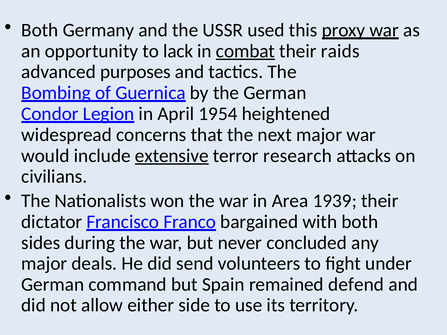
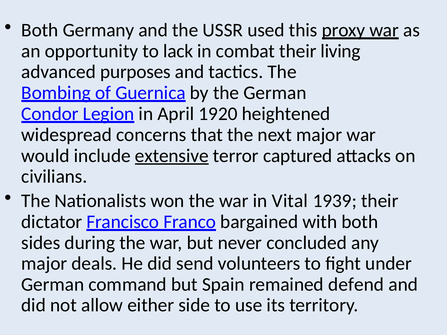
combat underline: present -> none
raids: raids -> living
1954: 1954 -> 1920
research: research -> captured
Area: Area -> Vital
